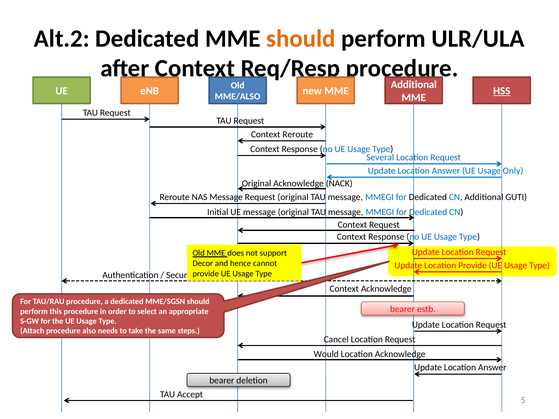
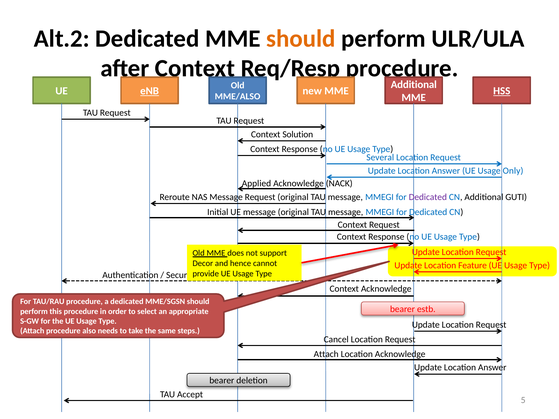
eNB underline: none -> present
Context Reroute: Reroute -> Solution
Original at (257, 183): Original -> Applied
Dedicated at (428, 197) colour: black -> purple
Location Provide: Provide -> Feature
Would at (326, 354): Would -> Attach
